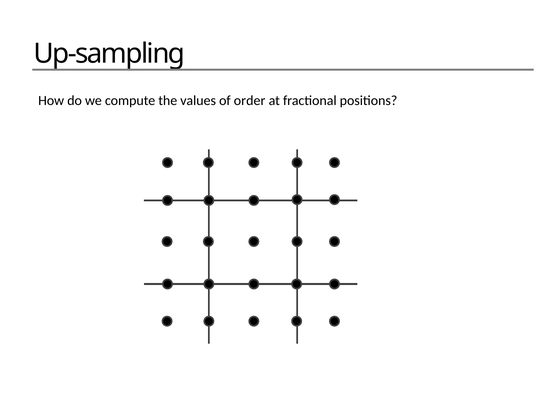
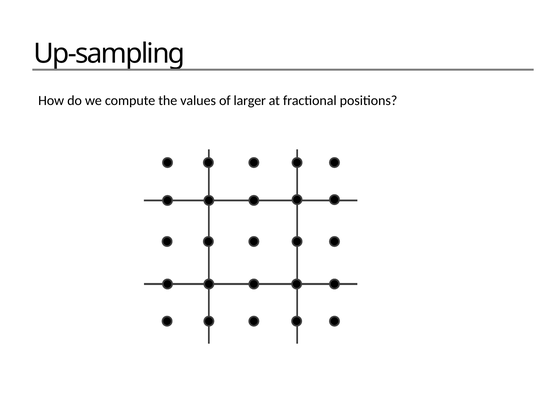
order: order -> larger
